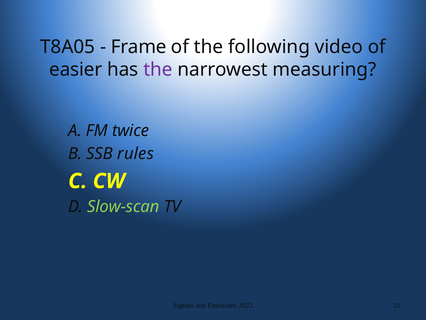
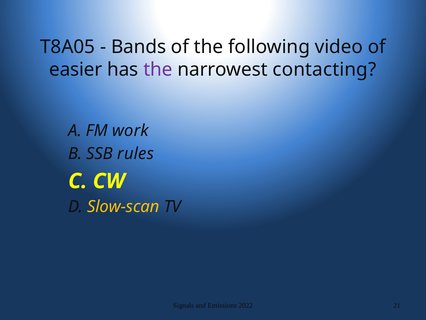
Frame: Frame -> Bands
measuring: measuring -> contacting
twice: twice -> work
Slow-scan colour: light green -> yellow
